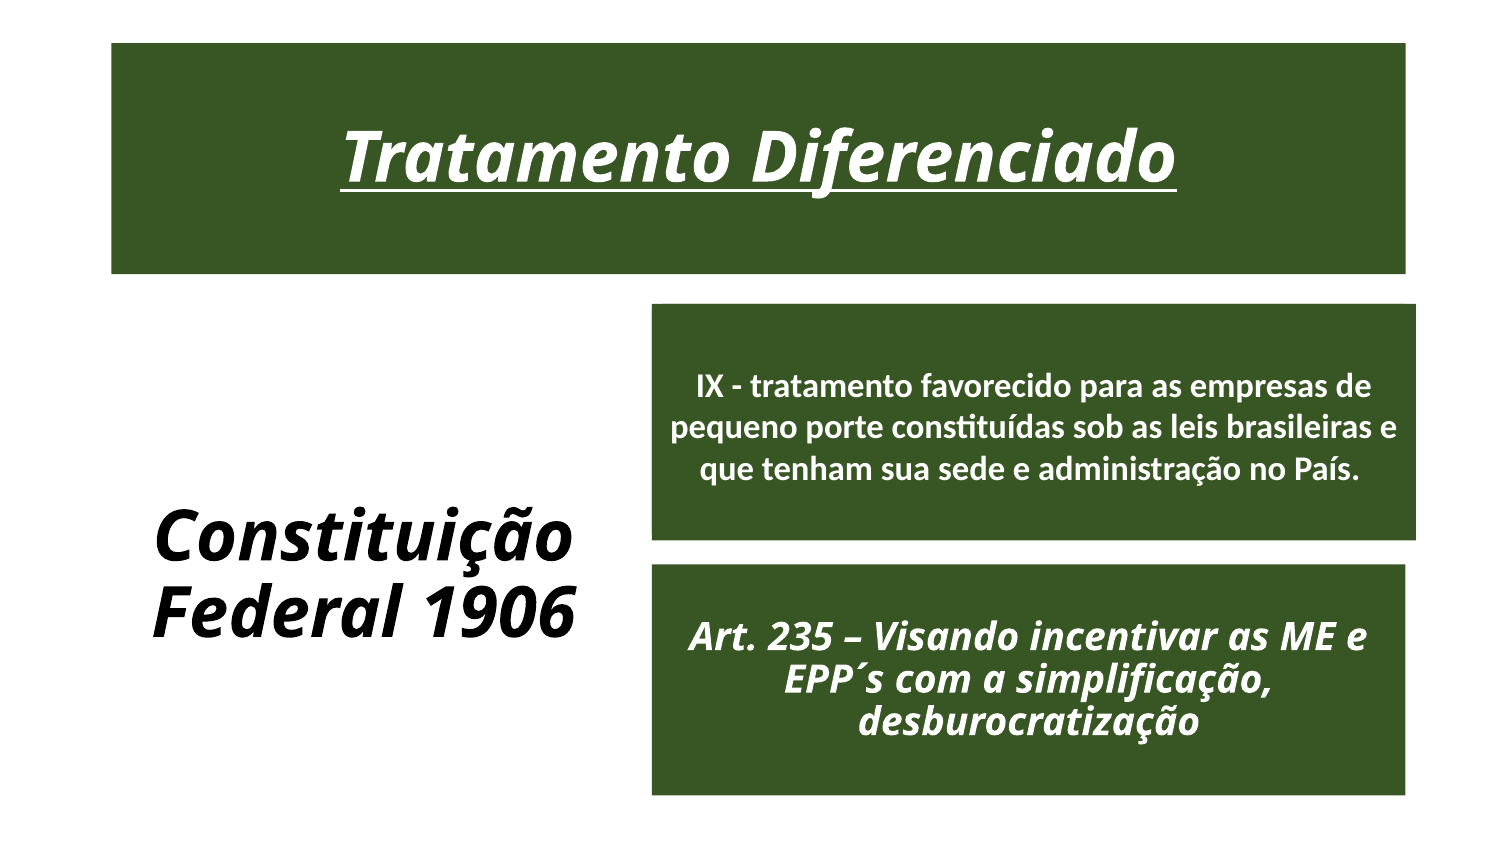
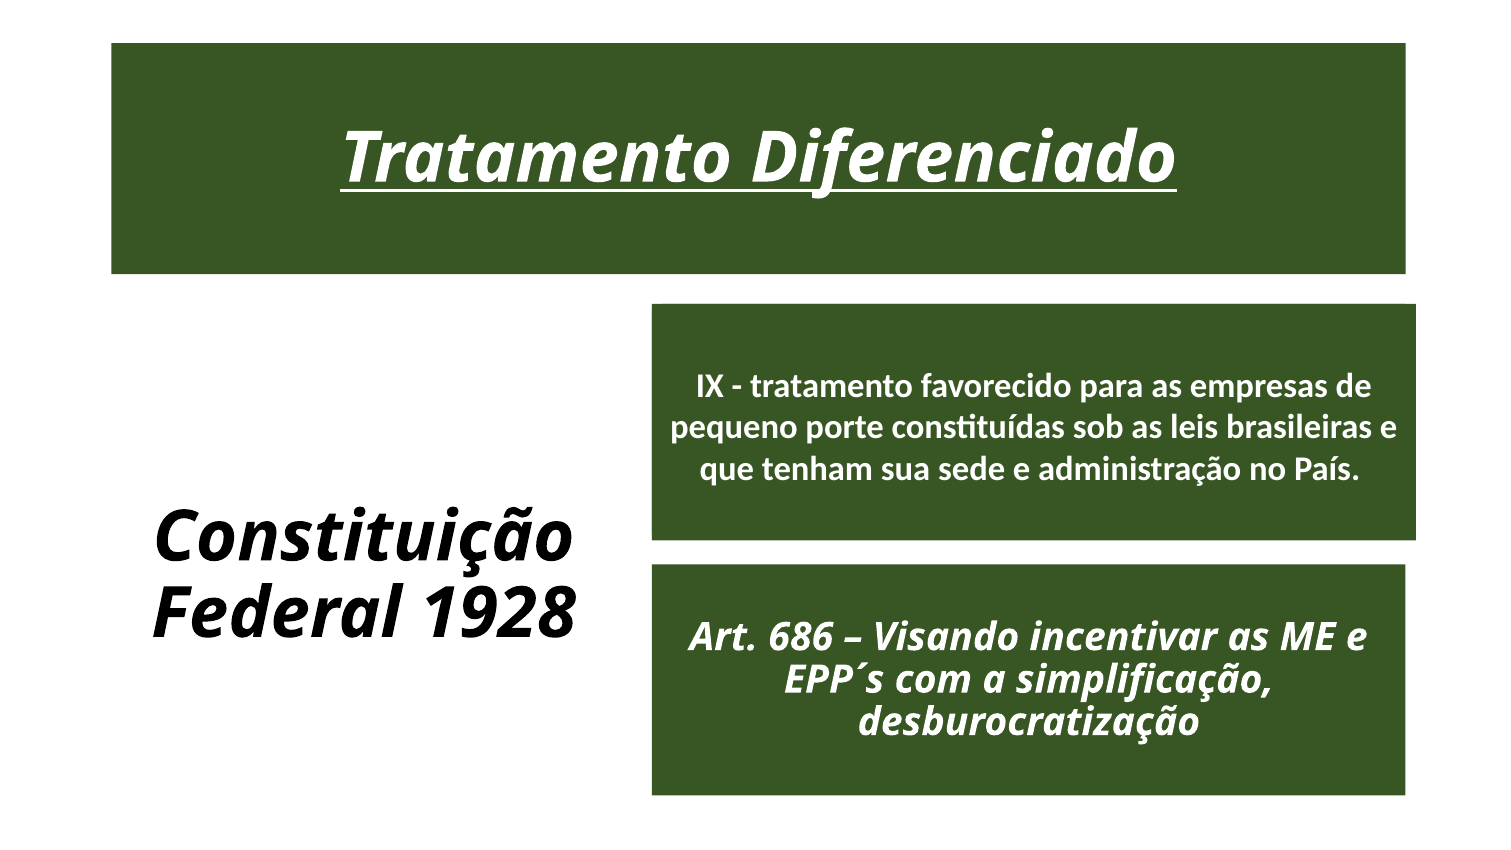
1906: 1906 -> 1928
235: 235 -> 686
